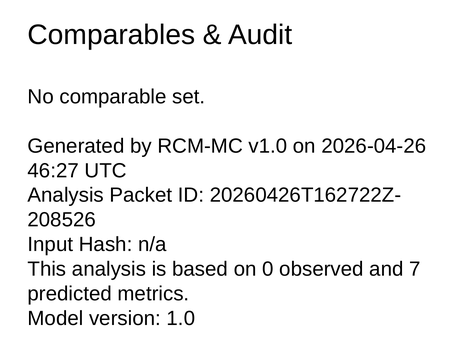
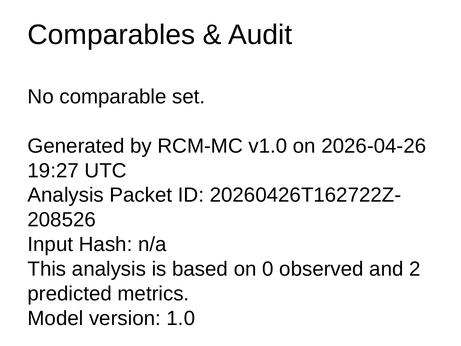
46:27: 46:27 -> 19:27
7: 7 -> 2
